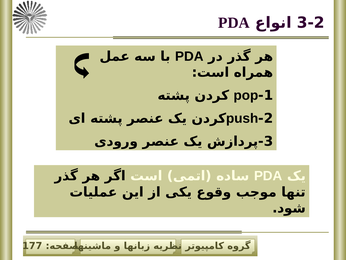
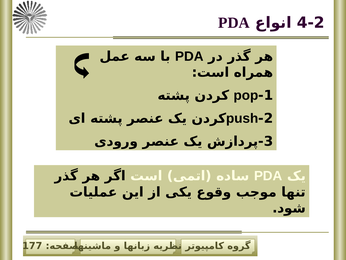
3-2: 3-2 -> 4-2
